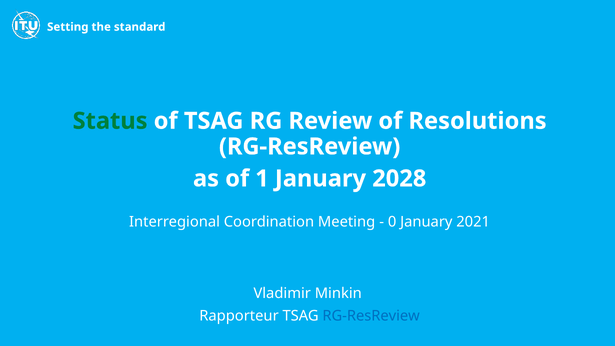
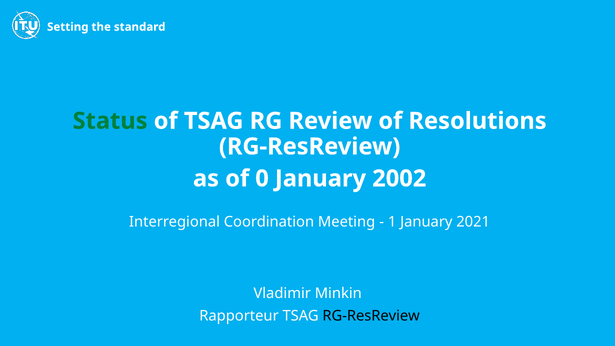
1: 1 -> 0
2028: 2028 -> 2002
0: 0 -> 1
RG-ResReview at (371, 316) colour: blue -> black
